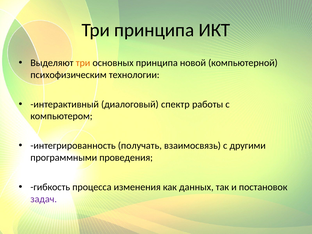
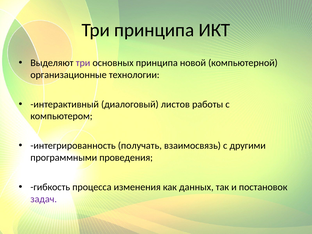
три at (83, 63) colour: orange -> purple
психофизическим: психофизическим -> организационные
спектр: спектр -> листов
